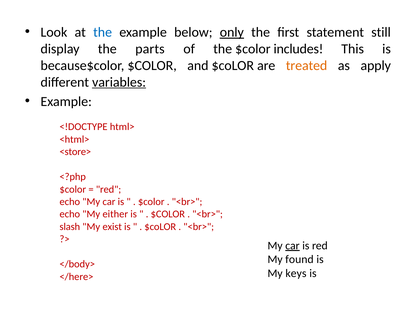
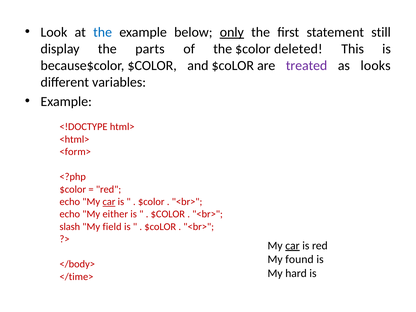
includes: includes -> deleted
treated colour: orange -> purple
apply: apply -> looks
variables underline: present -> none
<store>: <store> -> <form>
car at (109, 202) underline: none -> present
exist: exist -> field
keys: keys -> hard
</here>: </here> -> </time>
